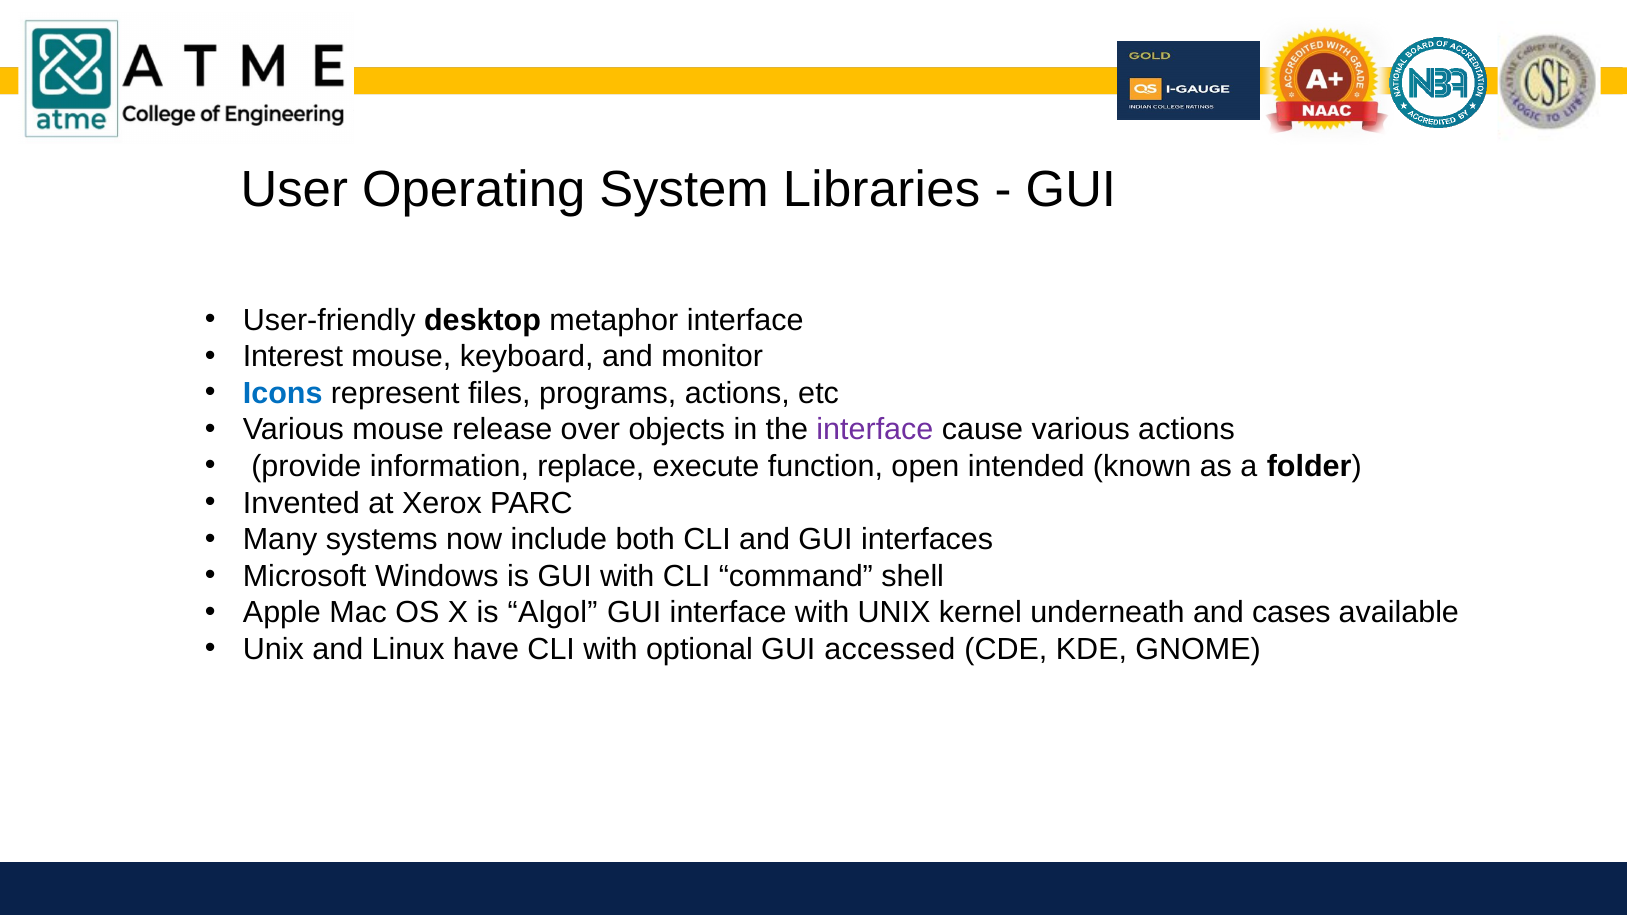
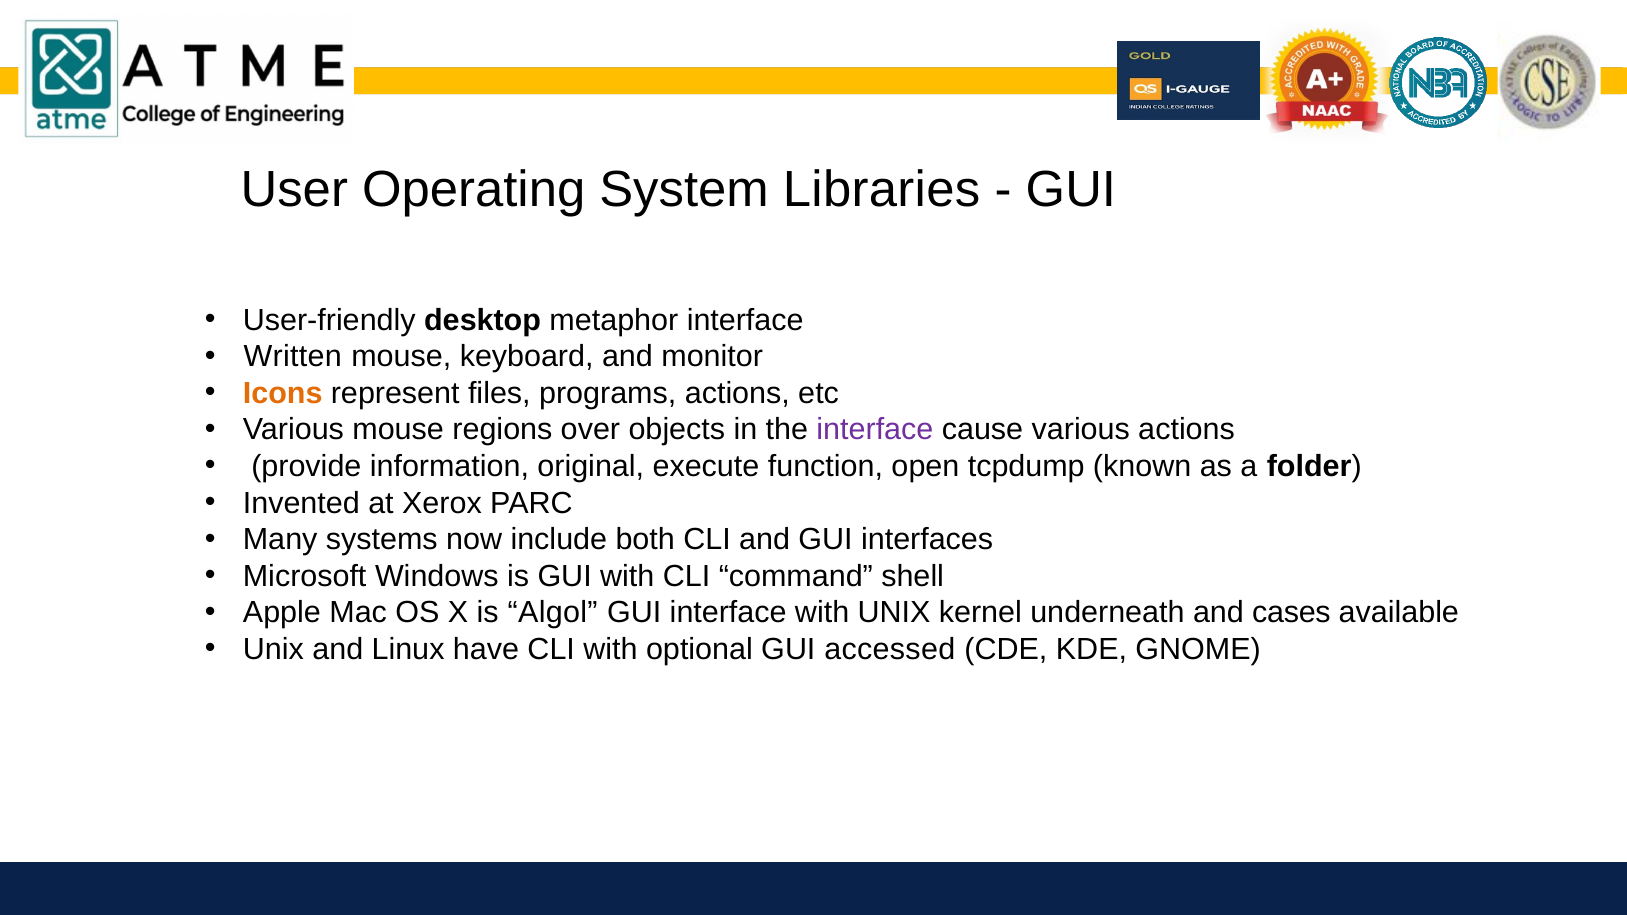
Interest: Interest -> Written
Icons colour: blue -> orange
release: release -> regions
replace: replace -> original
intended: intended -> tcpdump
